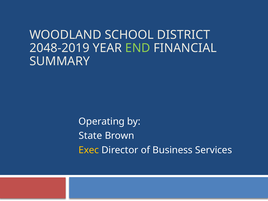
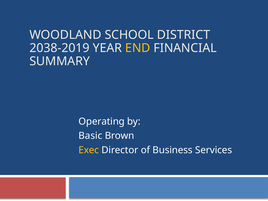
2048-2019: 2048-2019 -> 2038-2019
END colour: light green -> yellow
State: State -> Basic
